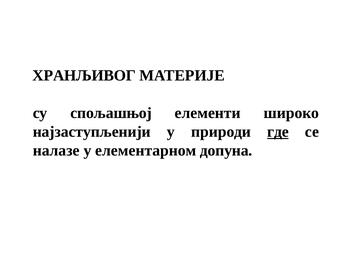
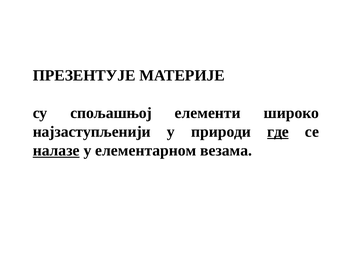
ХРАНЉИВОГ: ХРАНЉИВОГ -> ПРЕЗЕНТУЈЕ
налазе underline: none -> present
допуна: допуна -> везама
